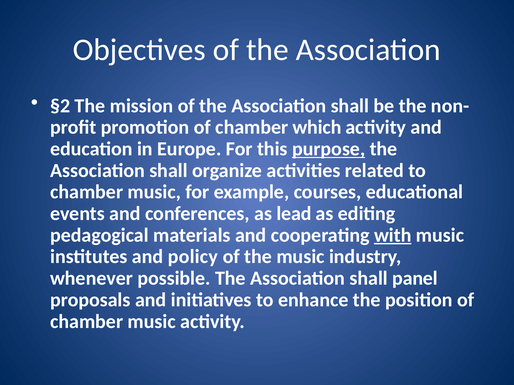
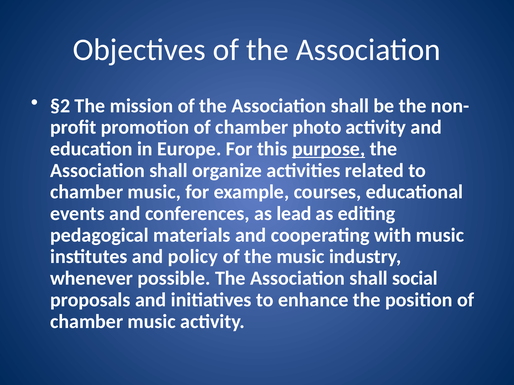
which: which -> photo
with underline: present -> none
panel: panel -> social
